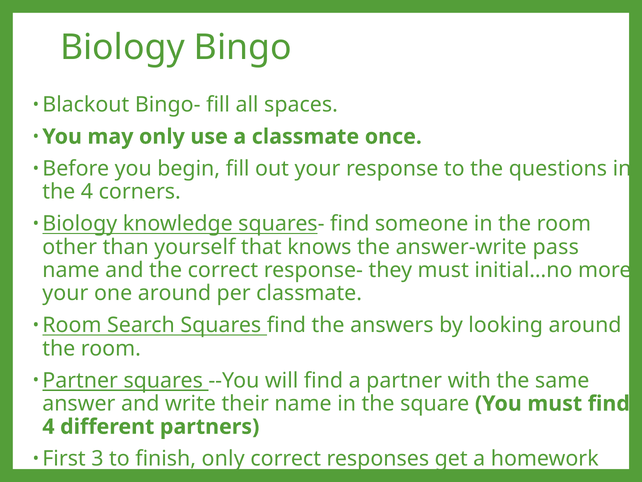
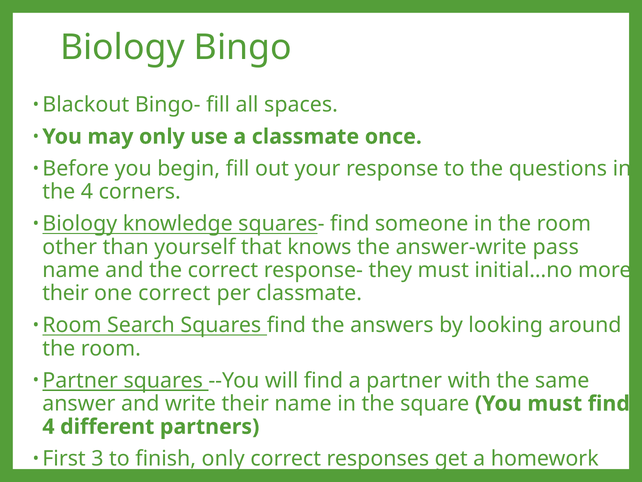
your at (65, 293): your -> their
one around: around -> correct
